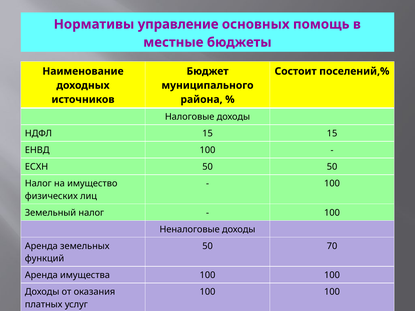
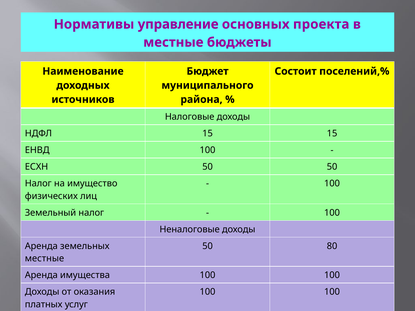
помощь: помощь -> проекта
70: 70 -> 80
функций at (45, 259): функций -> местные
